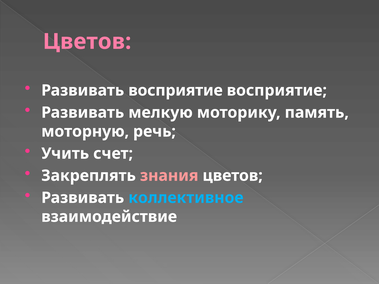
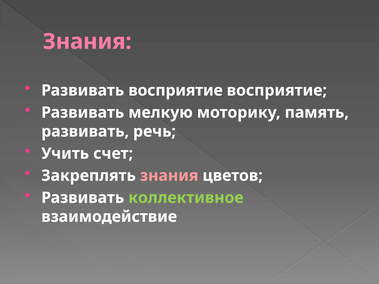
Цветов at (87, 42): Цветов -> Знания
моторную at (85, 132): моторную -> развивать
коллективное colour: light blue -> light green
